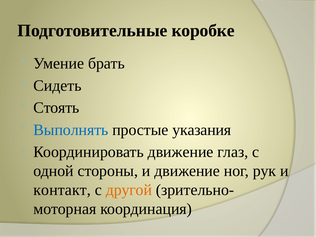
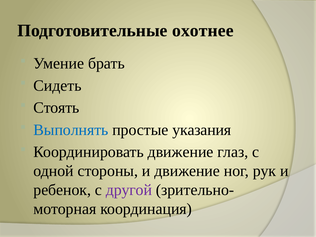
коробке: коробке -> охотнее
контакт: контакт -> ребенок
другой colour: orange -> purple
